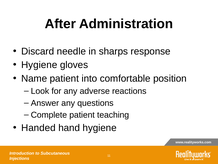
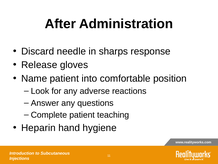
Hygiene at (39, 65): Hygiene -> Release
Handed: Handed -> Heparin
